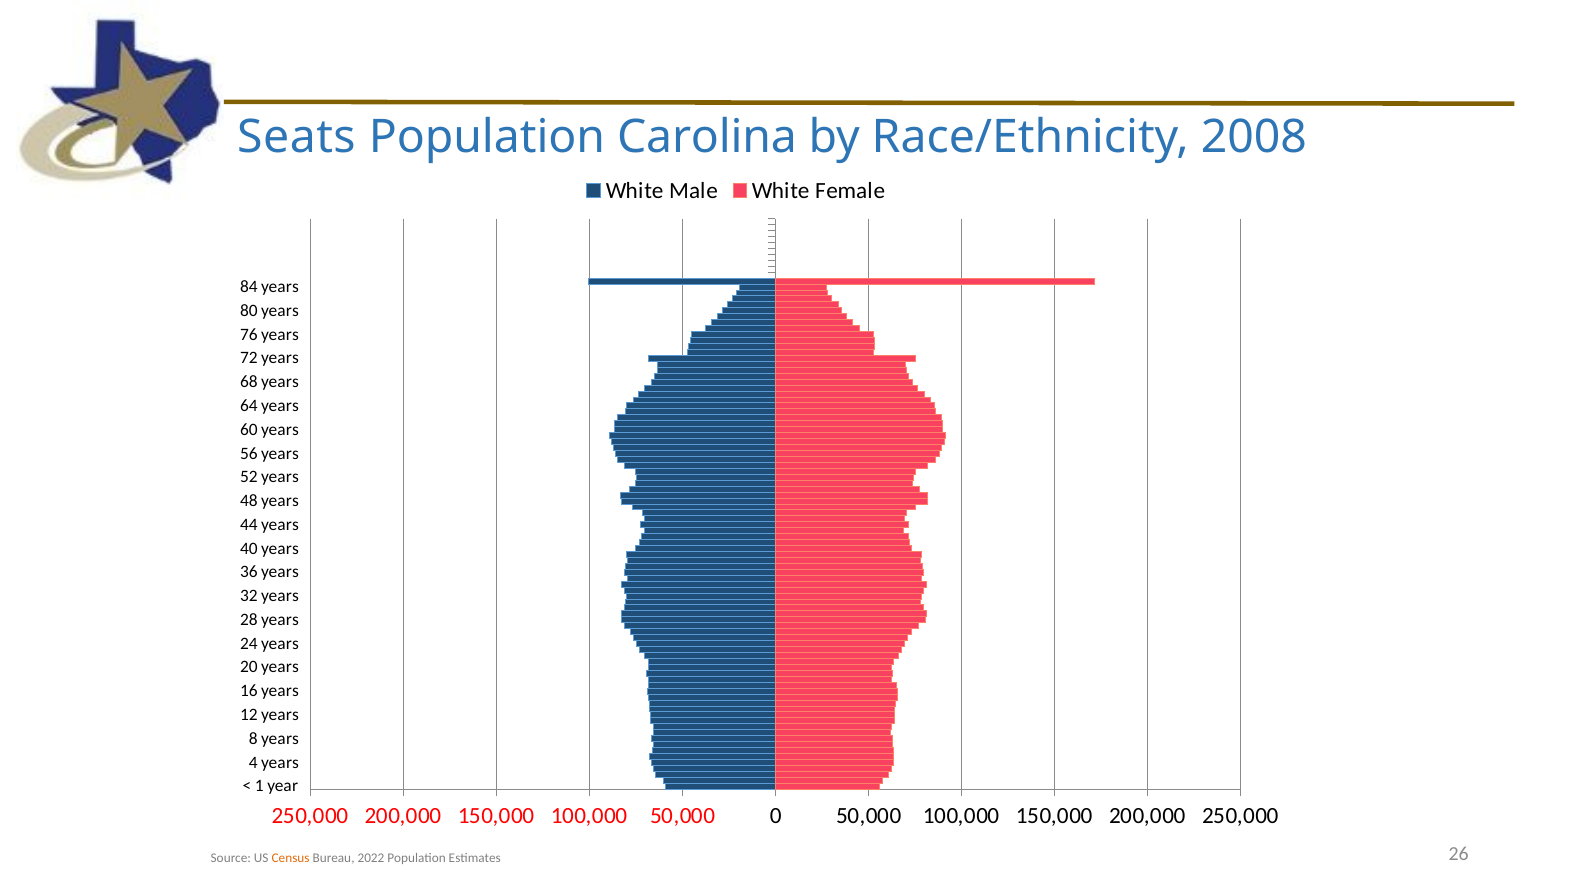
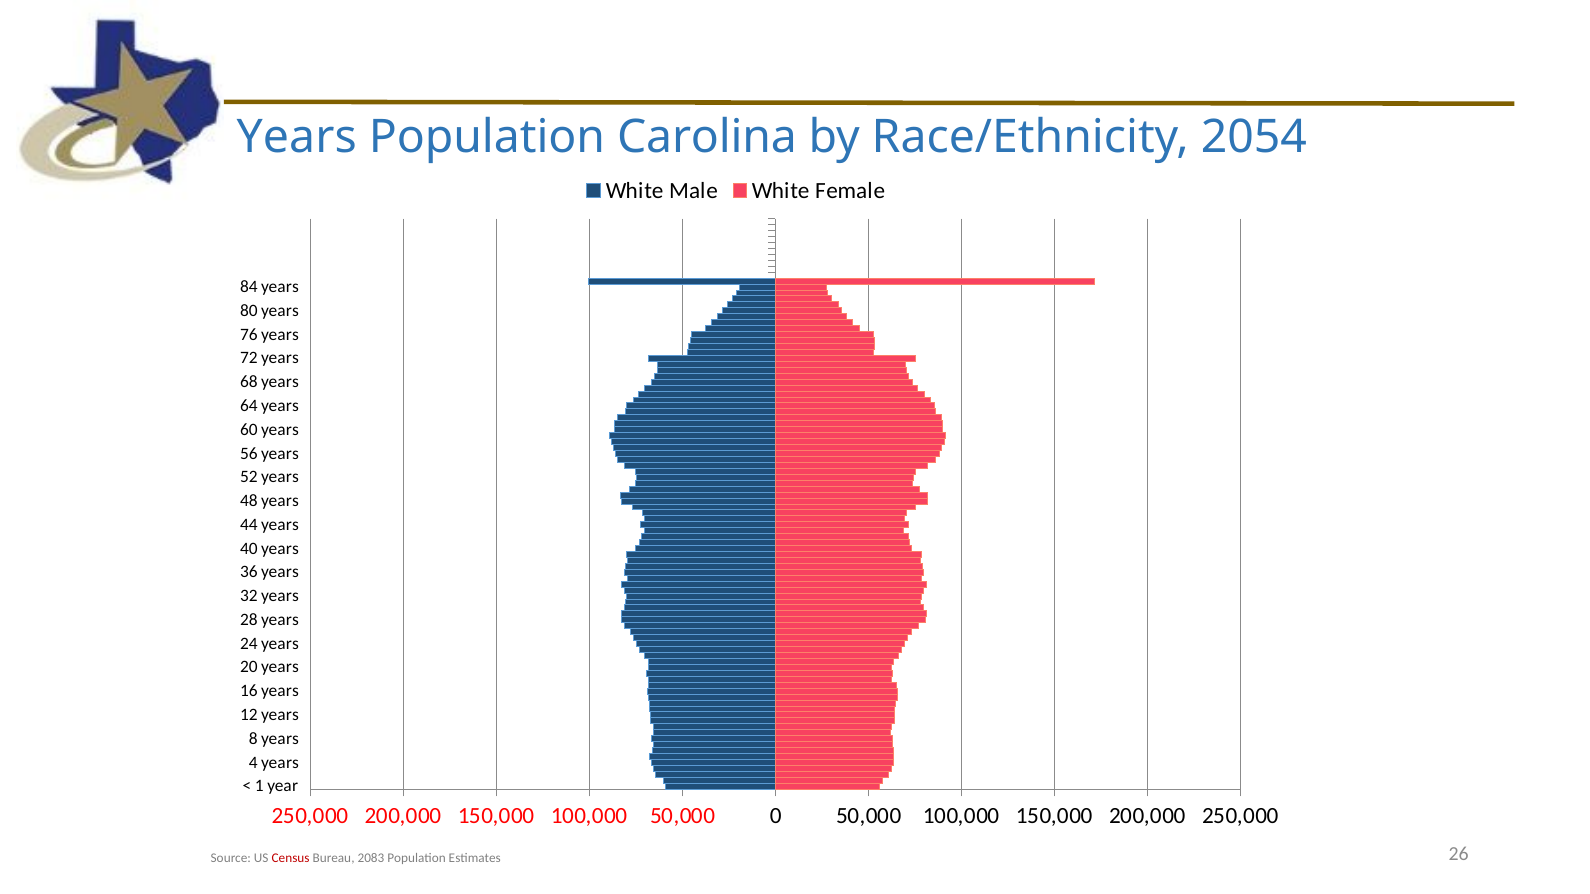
Seats at (296, 137): Seats -> Years
2008: 2008 -> 2054
Census colour: orange -> red
2022: 2022 -> 2083
